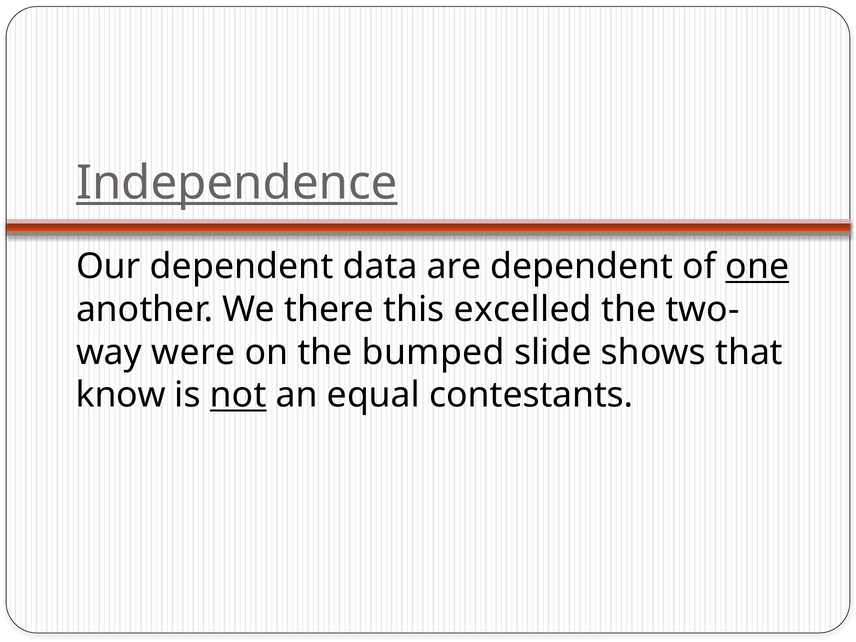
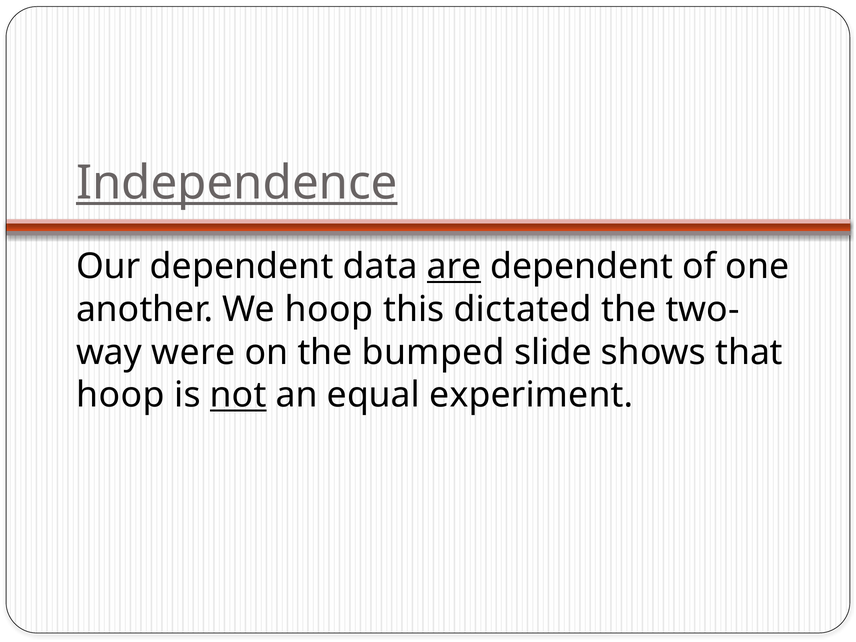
are underline: none -> present
one underline: present -> none
We there: there -> hoop
excelled: excelled -> dictated
know at (121, 395): know -> hoop
contestants: contestants -> experiment
